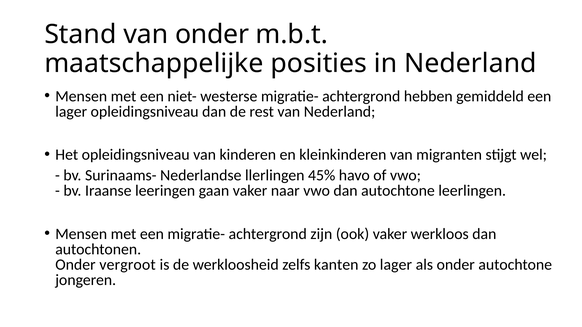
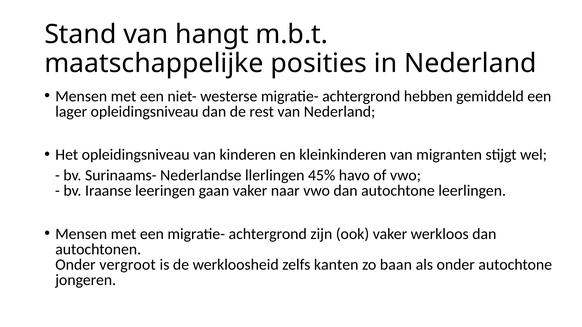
van onder: onder -> hangt
zo lager: lager -> baan
